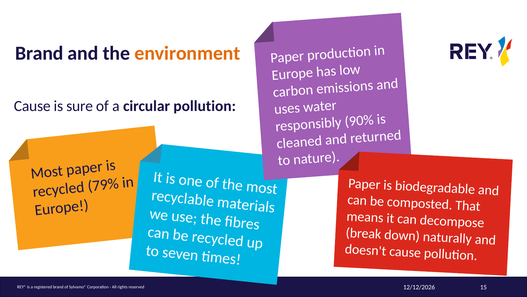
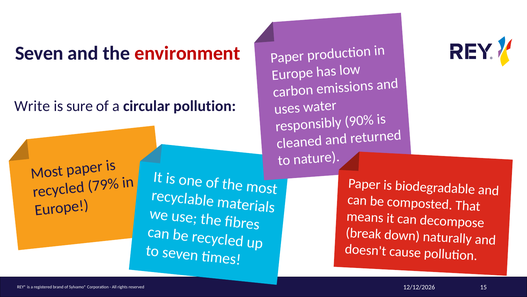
Brand at (39, 53): Brand -> Seven
environment colour: orange -> red
Cause at (32, 106): Cause -> Write
